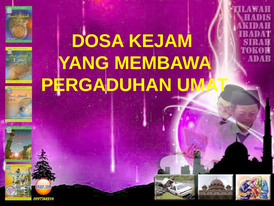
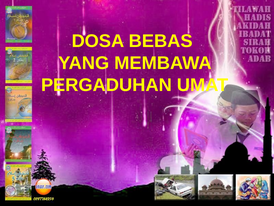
KEJAM: KEJAM -> BEBAS
